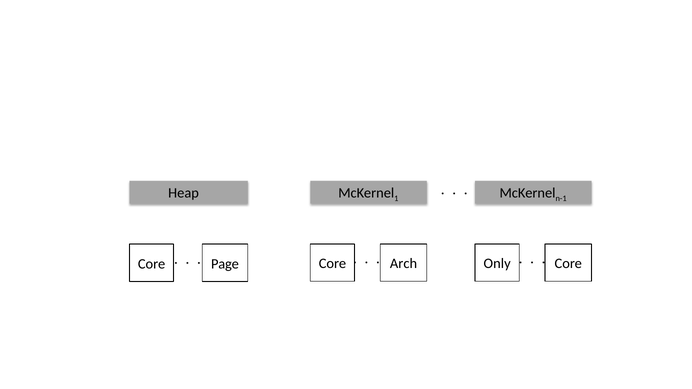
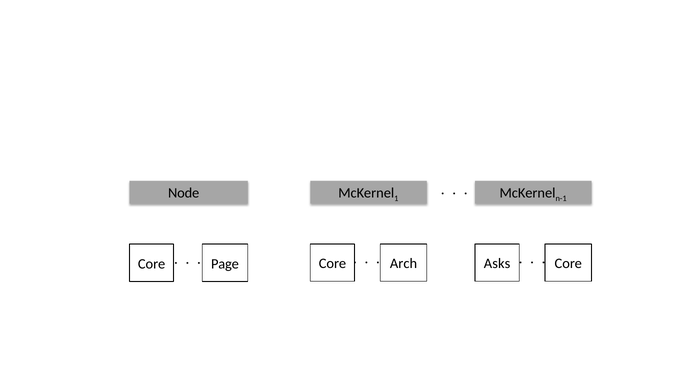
Heap: Heap -> Node
Only: Only -> Asks
